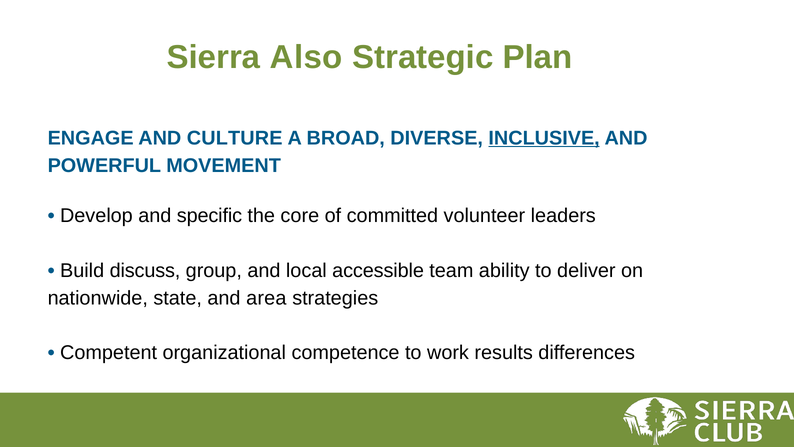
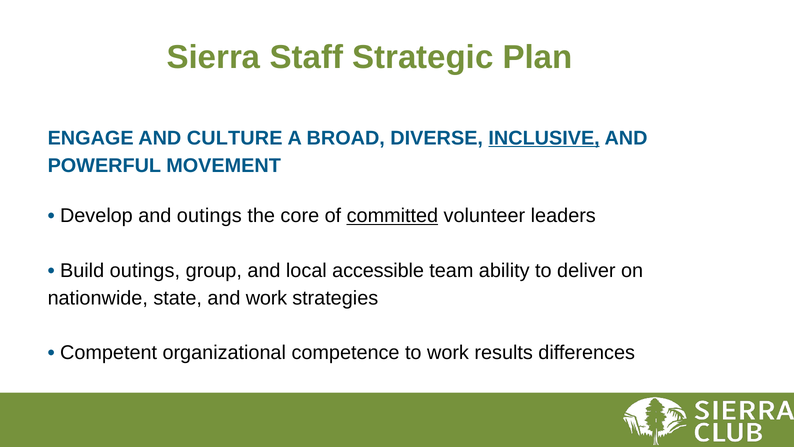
Also: Also -> Staff
and specific: specific -> outings
committed underline: none -> present
Build discuss: discuss -> outings
and area: area -> work
